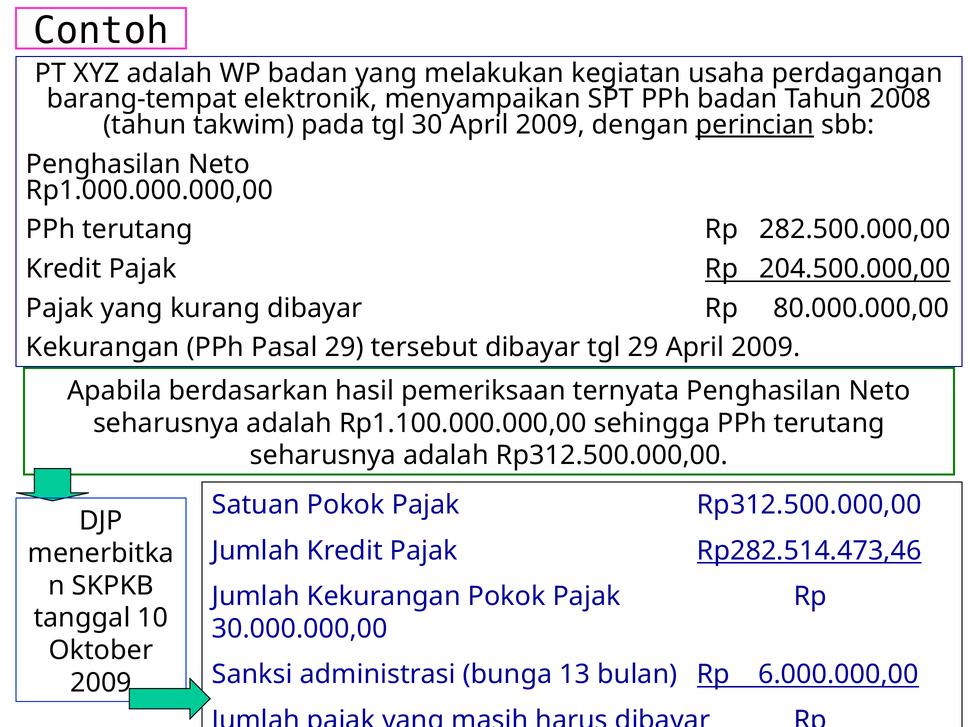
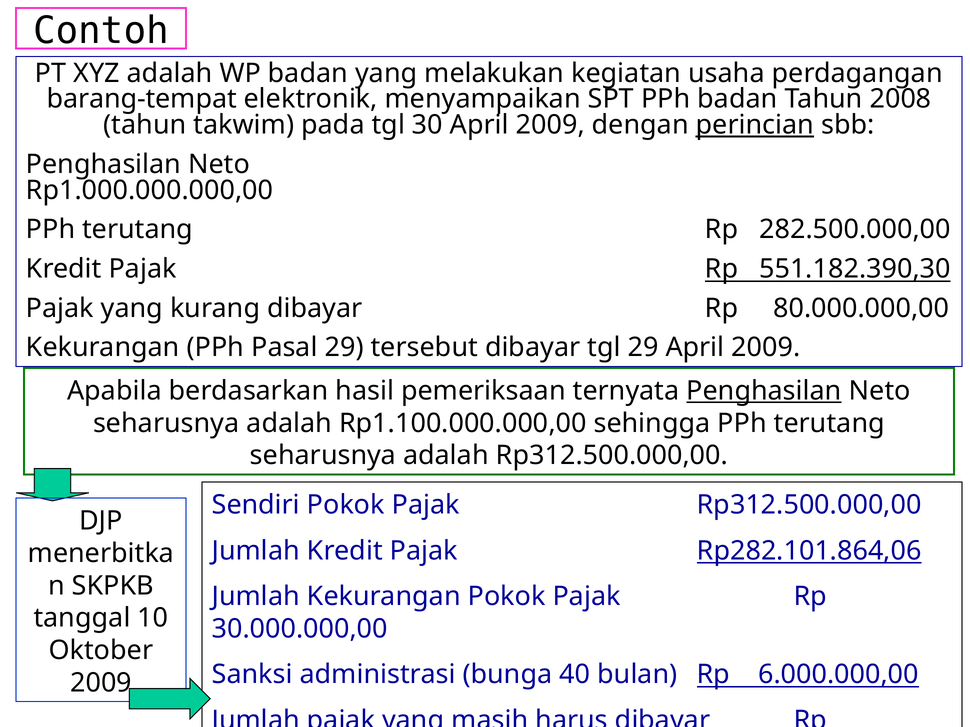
204.500.000,00: 204.500.000,00 -> 551.182.390,30
Penghasilan at (764, 391) underline: none -> present
Satuan: Satuan -> Sendiri
Rp282.514.473,46: Rp282.514.473,46 -> Rp282.101.864,06
13: 13 -> 40
